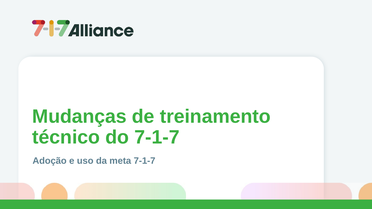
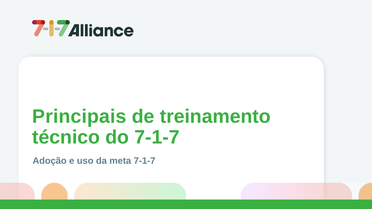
Mudanças: Mudanças -> Principais
